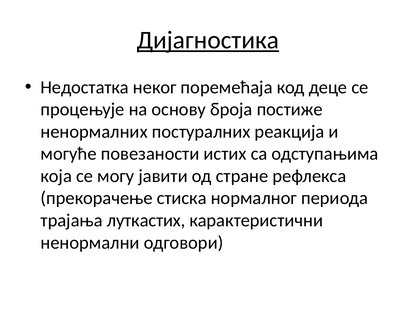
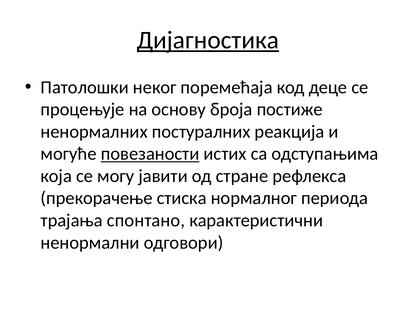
Недостатка: Недостатка -> Патолошки
повезаности underline: none -> present
луткастих: луткастих -> спонтано
